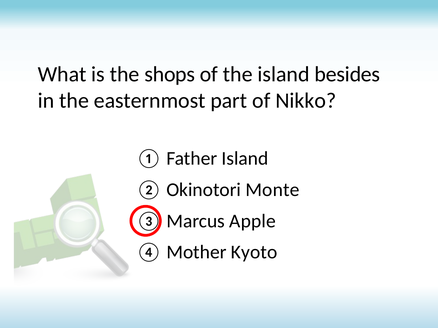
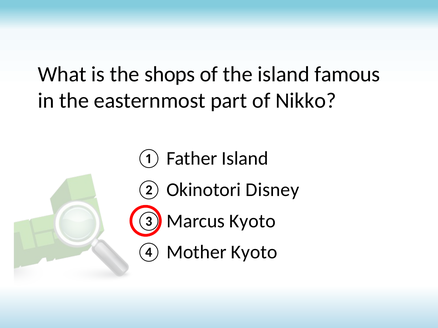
besides: besides -> famous
Monte: Monte -> Disney
Marcus Apple: Apple -> Kyoto
